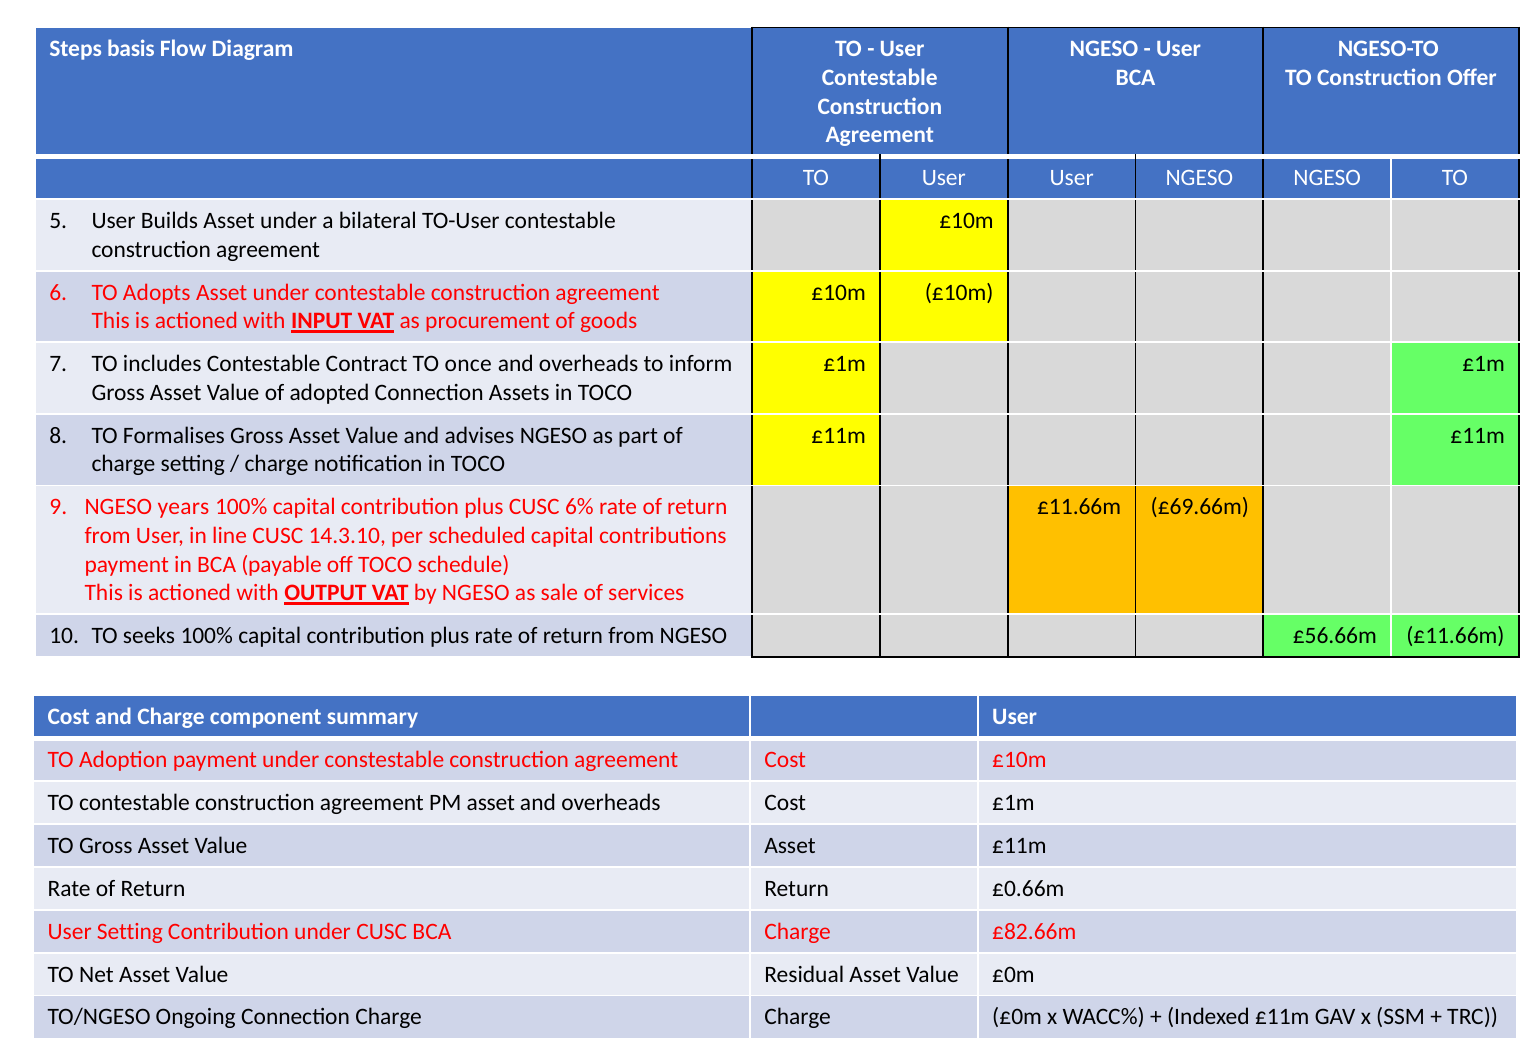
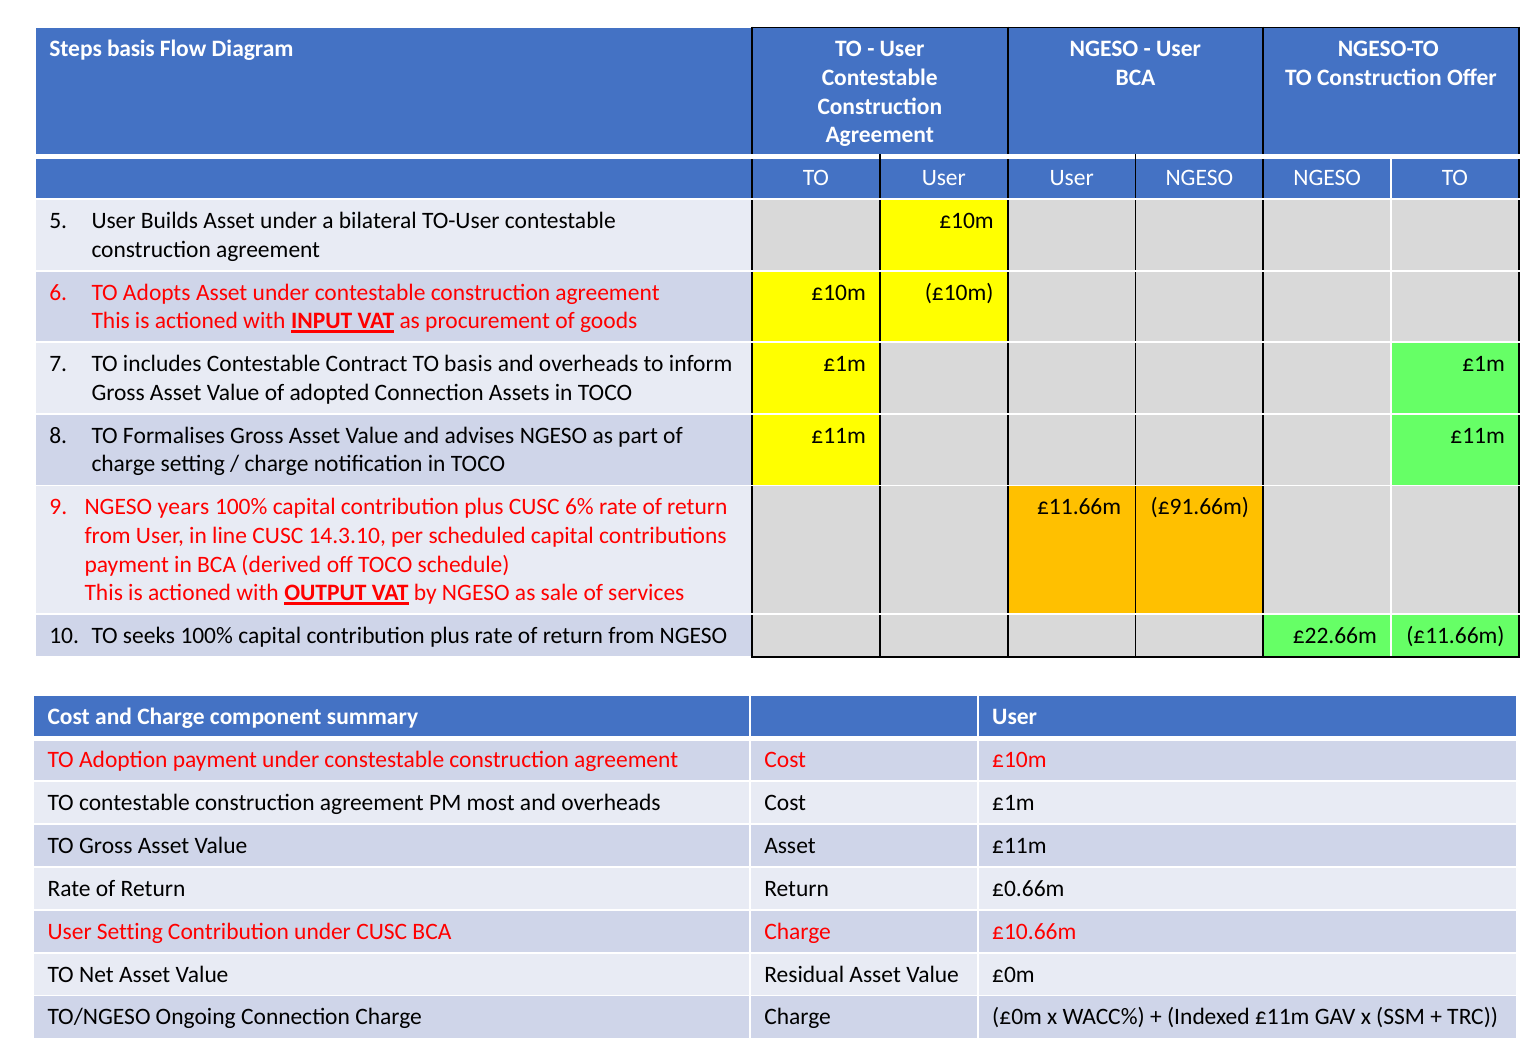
TO once: once -> basis
£69.66m: £69.66m -> £91.66m
payable: payable -> derived
£56.66m: £56.66m -> £22.66m
PM asset: asset -> most
£82.66m: £82.66m -> £10.66m
